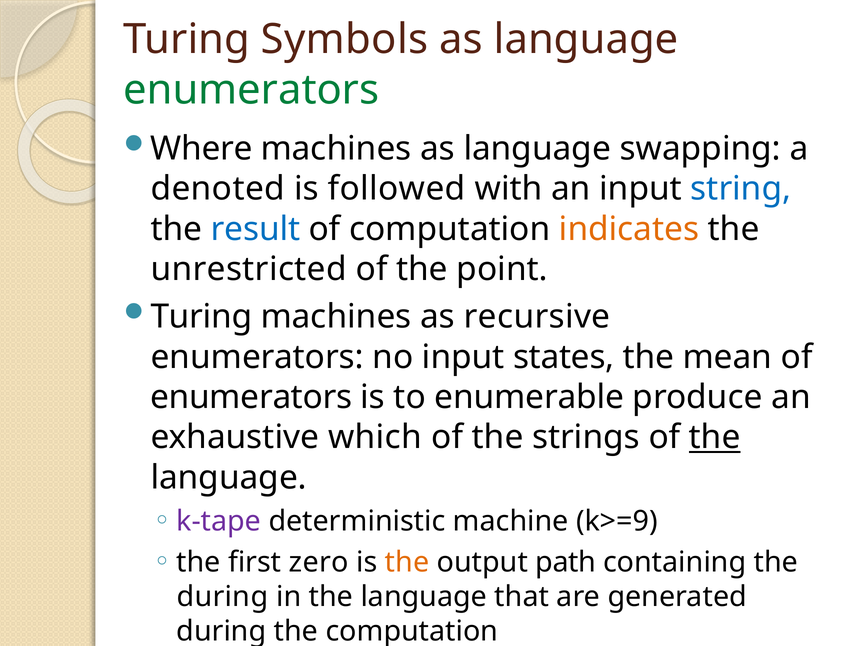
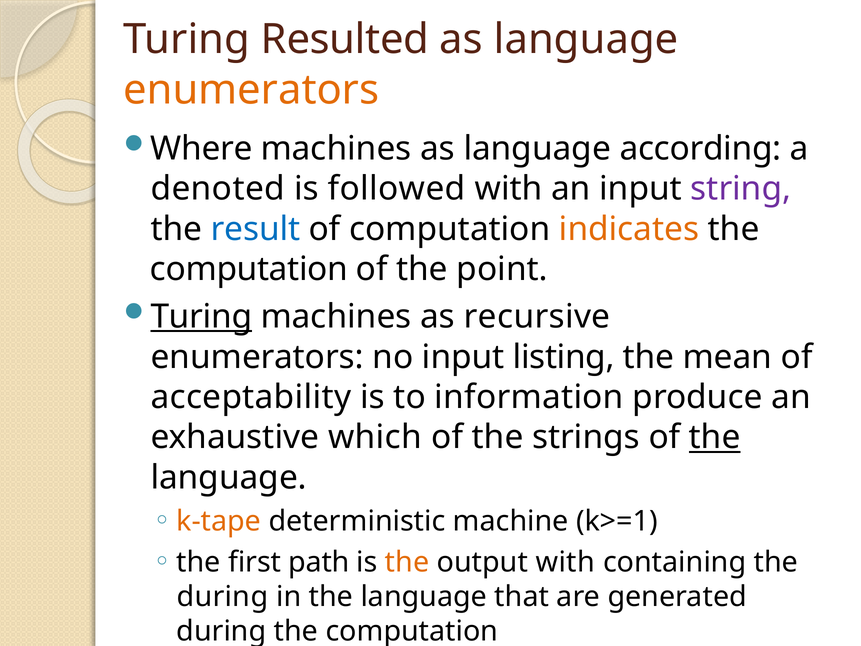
Symbols: Symbols -> Resulted
enumerators at (251, 90) colour: green -> orange
swapping: swapping -> according
string colour: blue -> purple
unrestricted at (249, 269): unrestricted -> computation
Turing at (201, 317) underline: none -> present
states: states -> listing
enumerators at (251, 397): enumerators -> acceptability
enumerable: enumerable -> information
k-tape colour: purple -> orange
k>=9: k>=9 -> k>=1
zero: zero -> path
output path: path -> with
